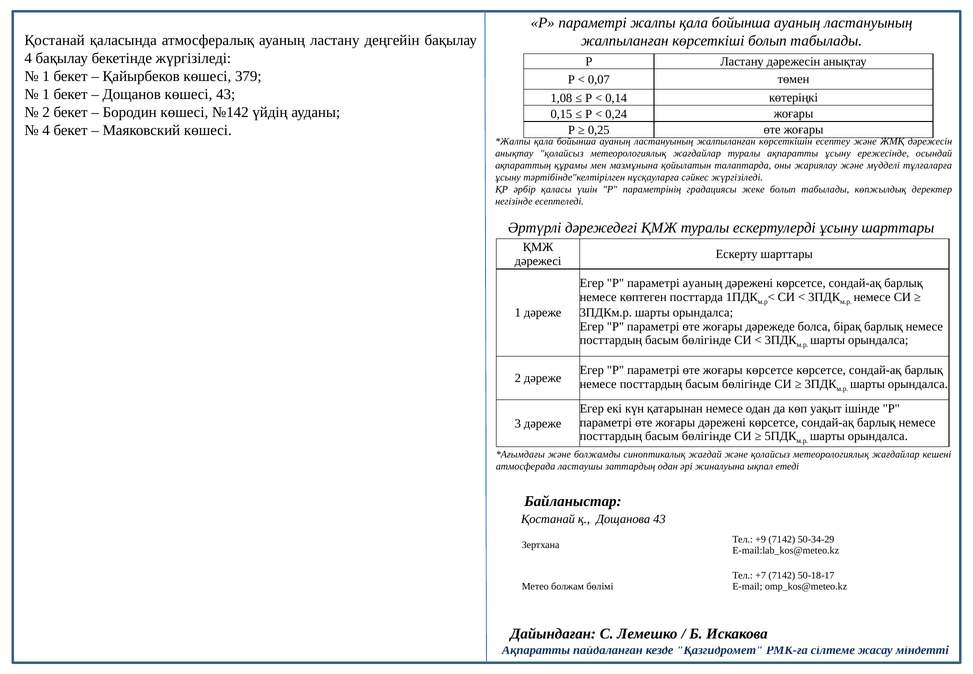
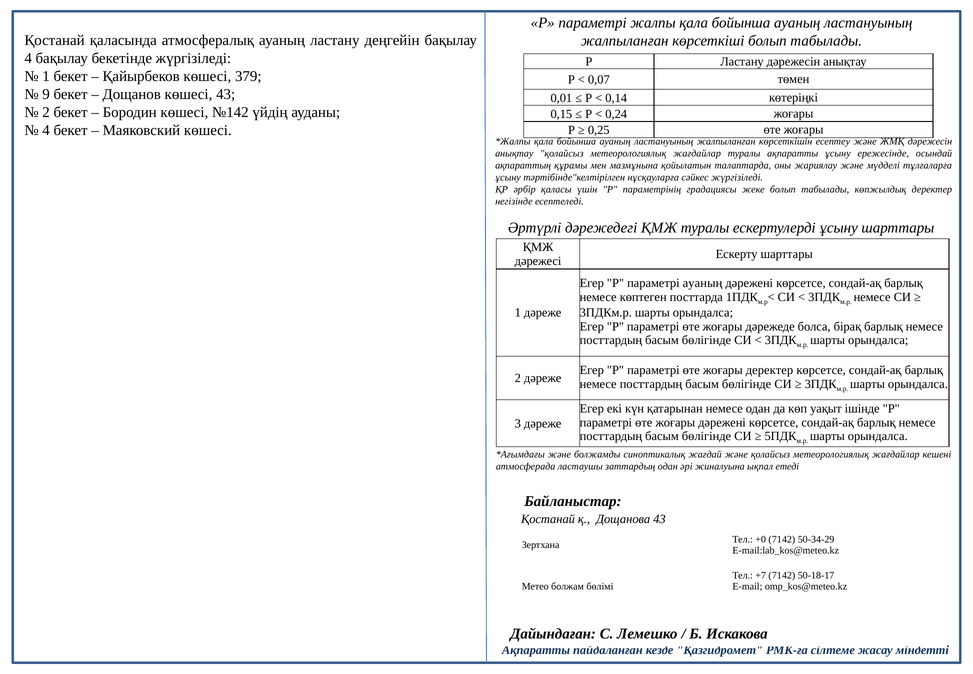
1 at (46, 94): 1 -> 9
1,08: 1,08 -> 0,01
жоғары көрсетсе: көрсетсе -> деректер
+9: +9 -> +0
